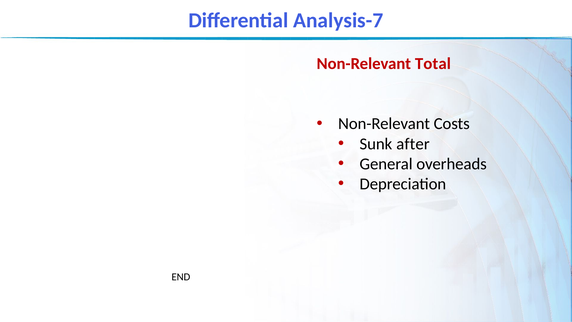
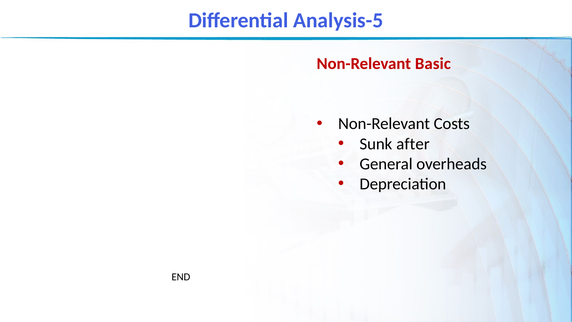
Analysis-7: Analysis-7 -> Analysis-5
Total: Total -> Basic
